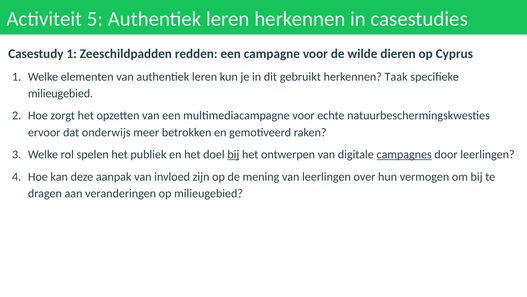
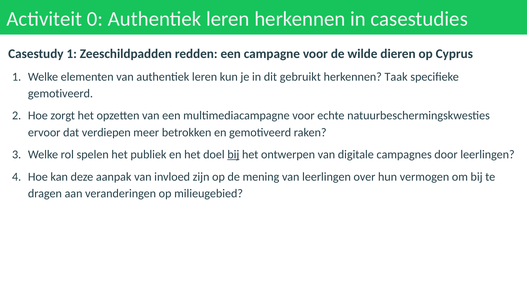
5: 5 -> 0
milieugebied at (60, 93): milieugebied -> gemotiveerd
onderwijs: onderwijs -> verdiepen
campagnes underline: present -> none
